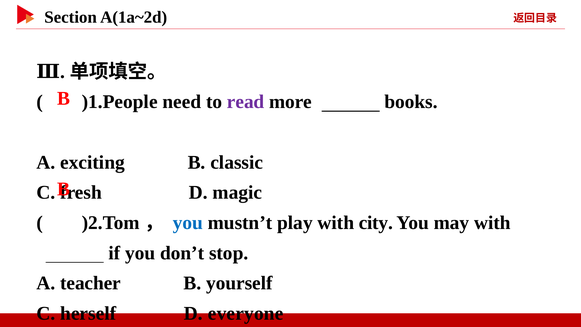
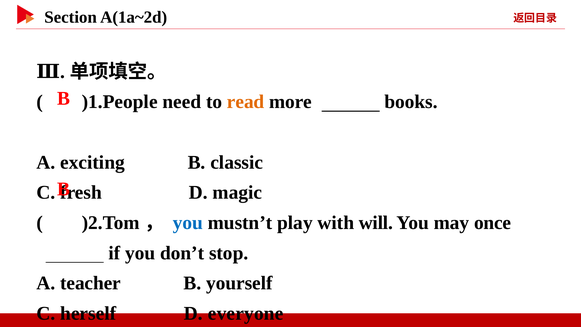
read colour: purple -> orange
city: city -> will
may with: with -> once
